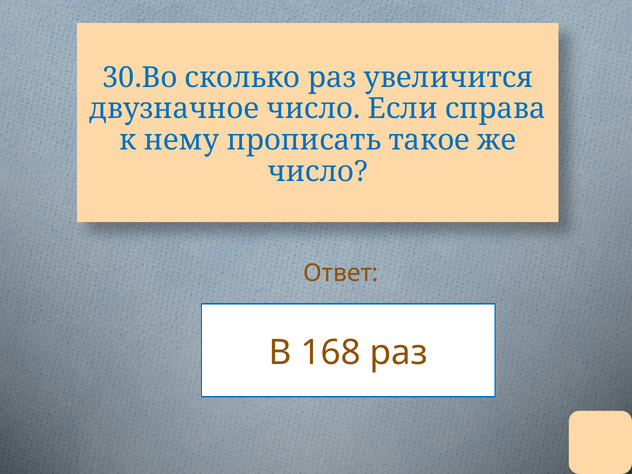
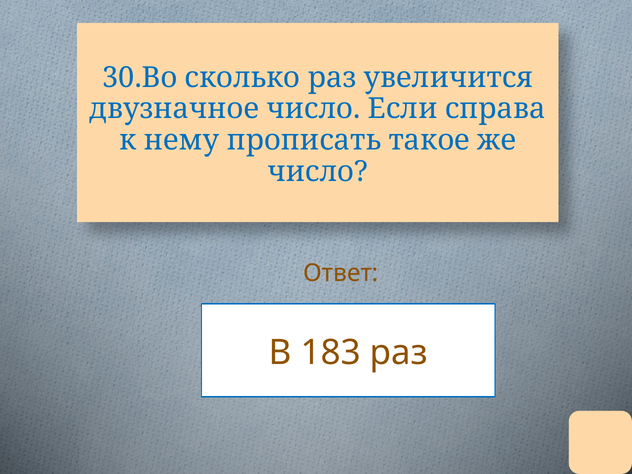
168: 168 -> 183
